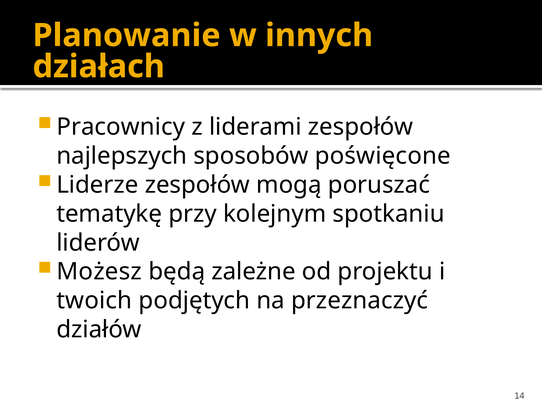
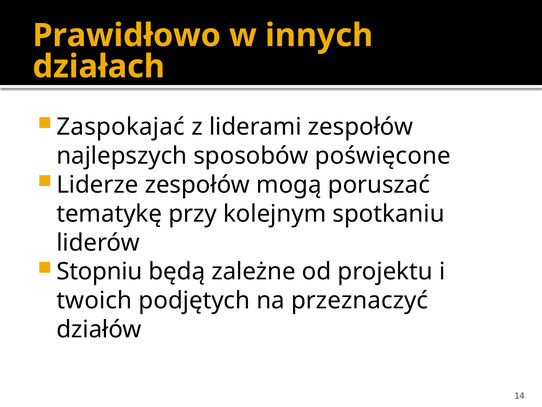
Planowanie: Planowanie -> Prawidłowo
Pracownicy: Pracownicy -> Zaspokajać
Możesz: Możesz -> Stopniu
